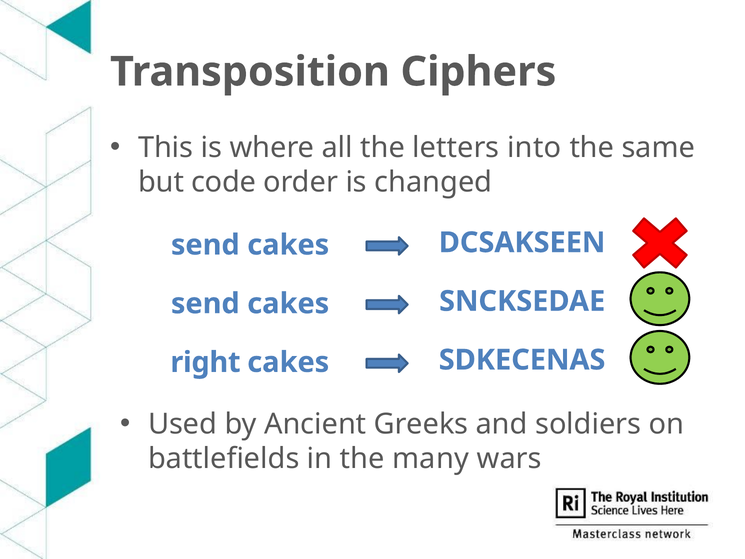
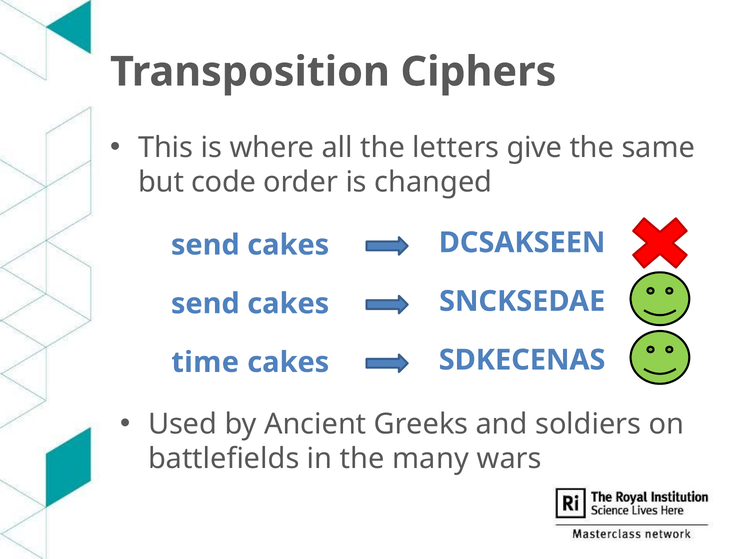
into: into -> give
right: right -> time
